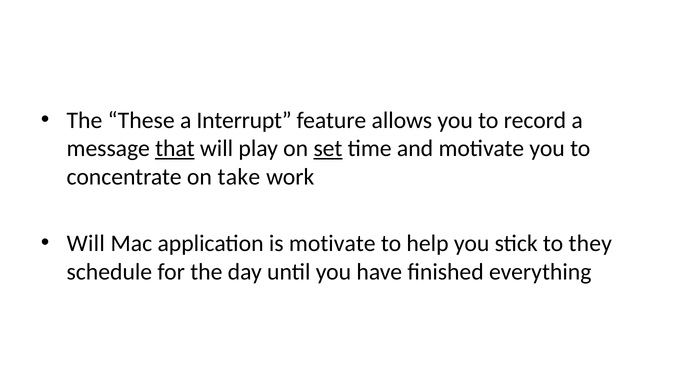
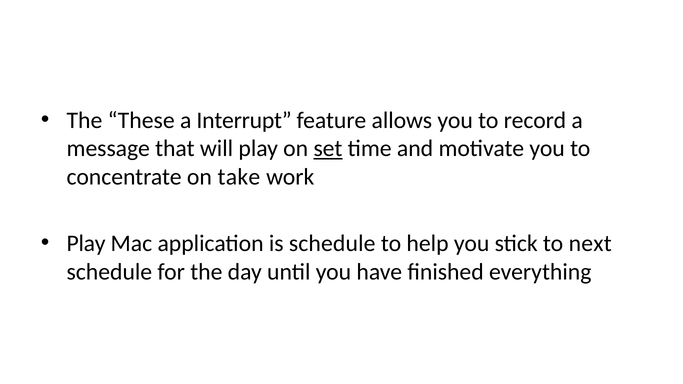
that underline: present -> none
Will at (86, 243): Will -> Play
is motivate: motivate -> schedule
they: they -> next
